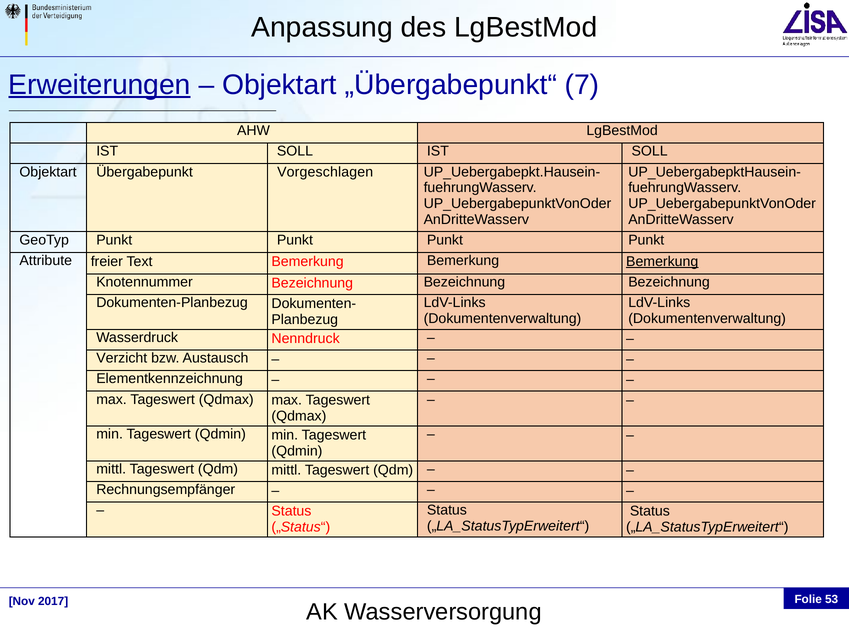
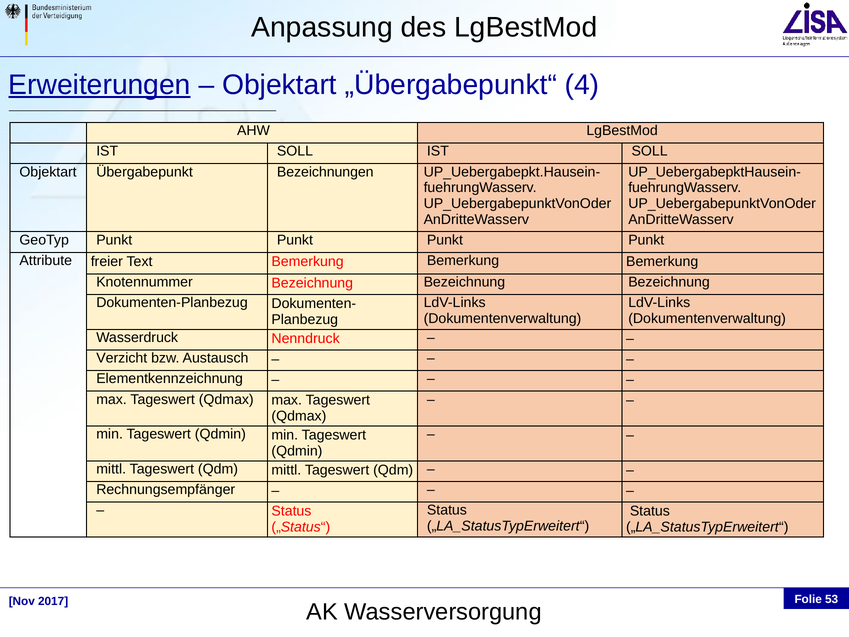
7: 7 -> 4
Vorgeschlagen: Vorgeschlagen -> Bezeichnungen
Bemerkung at (662, 261) underline: present -> none
